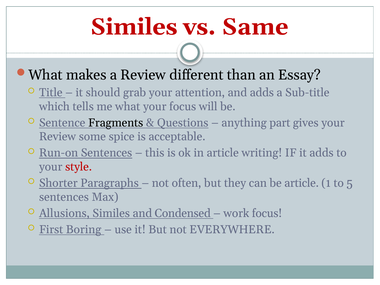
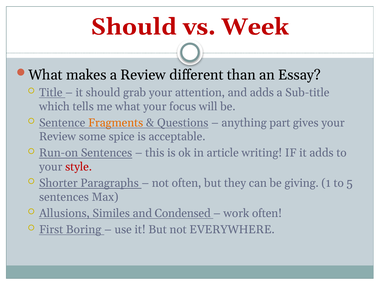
Similes at (134, 27): Similes -> Should
Same: Same -> Week
Fragments colour: black -> orange
be article: article -> giving
work focus: focus -> often
